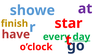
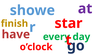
day underline: present -> none
